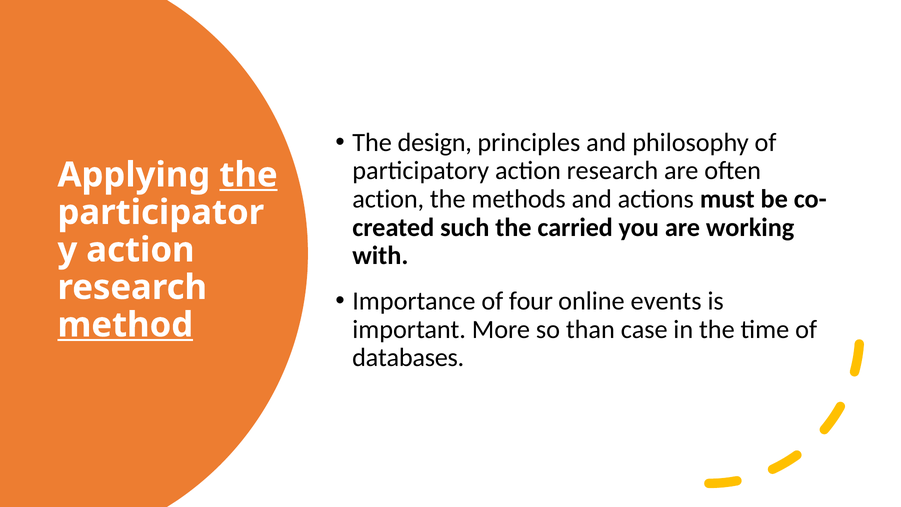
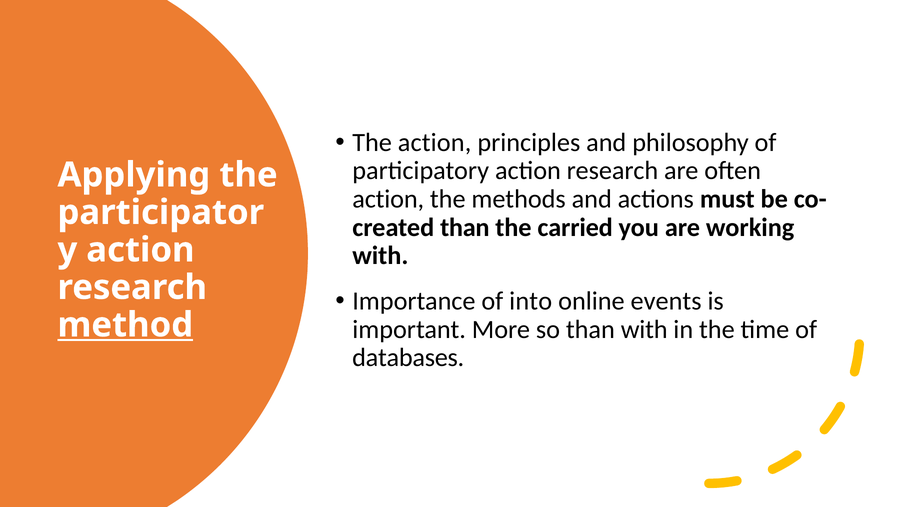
The design: design -> action
the at (249, 175) underline: present -> none
such at (465, 227): such -> than
four: four -> into
than case: case -> with
